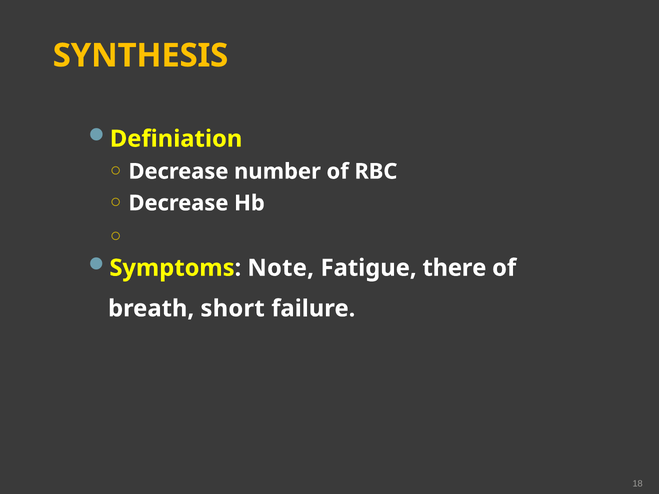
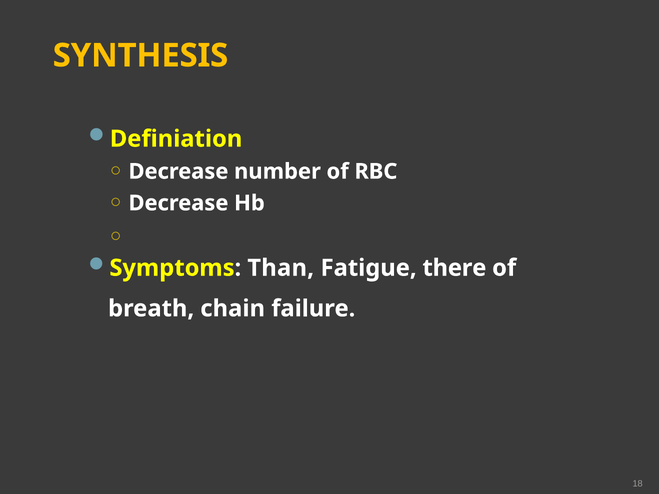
Note: Note -> Than
short: short -> chain
